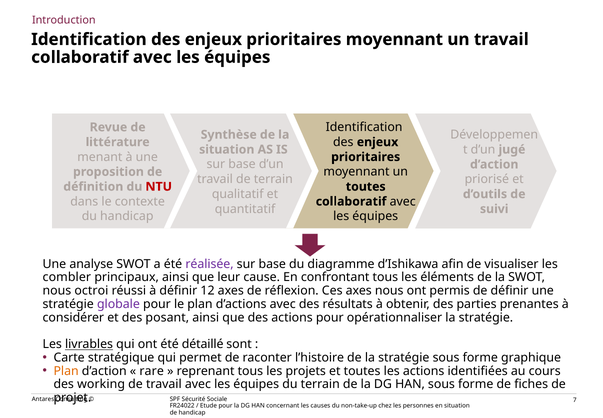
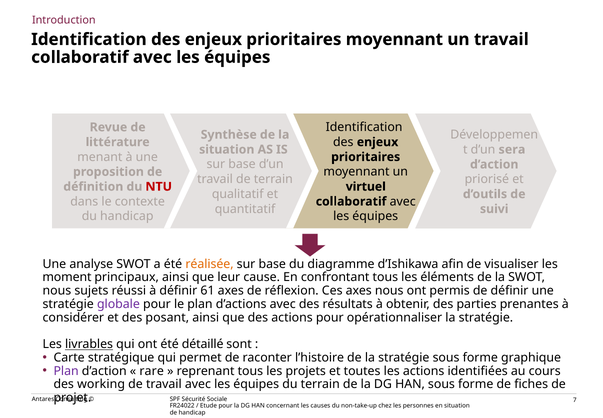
jugé: jugé -> sera
toutes at (366, 186): toutes -> virtuel
réalisée colour: purple -> orange
combler: combler -> moment
octroi: octroi -> sujets
12: 12 -> 61
Plan at (66, 370) colour: orange -> purple
